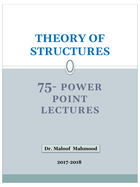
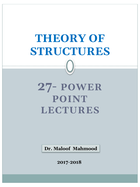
75-: 75- -> 27-
